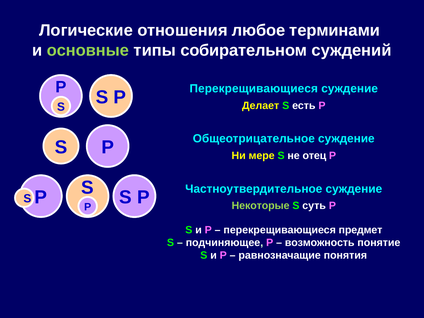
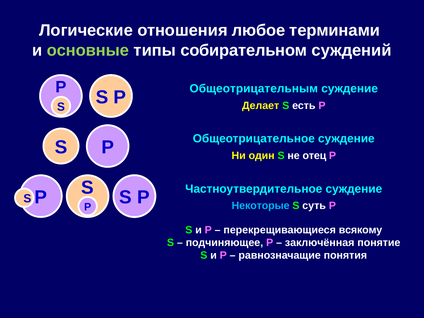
Перекрещивающиеся at (254, 89): Перекрещивающиеся -> Общеотрицательным
мере: мере -> один
Некоторые colour: light green -> light blue
предмет: предмет -> всякому
возможность: возможность -> заключённая
